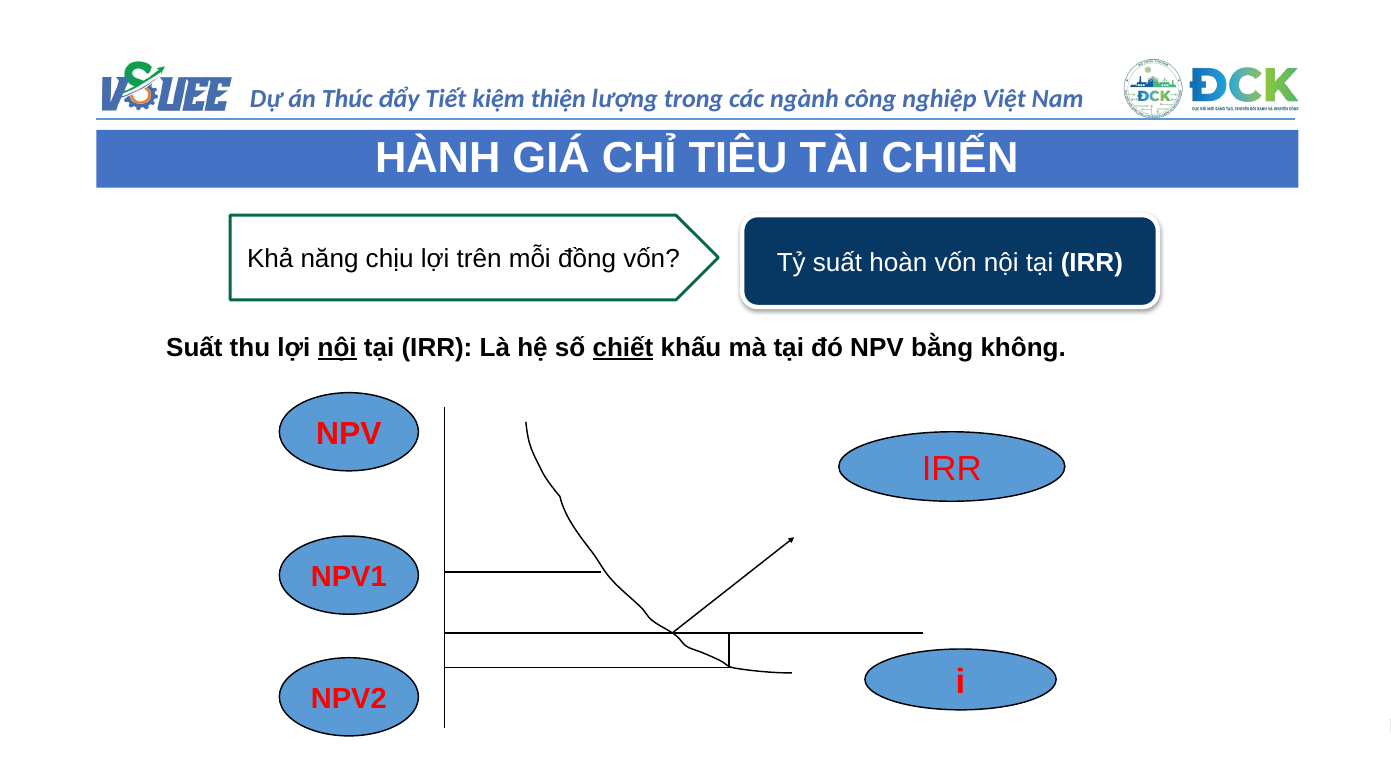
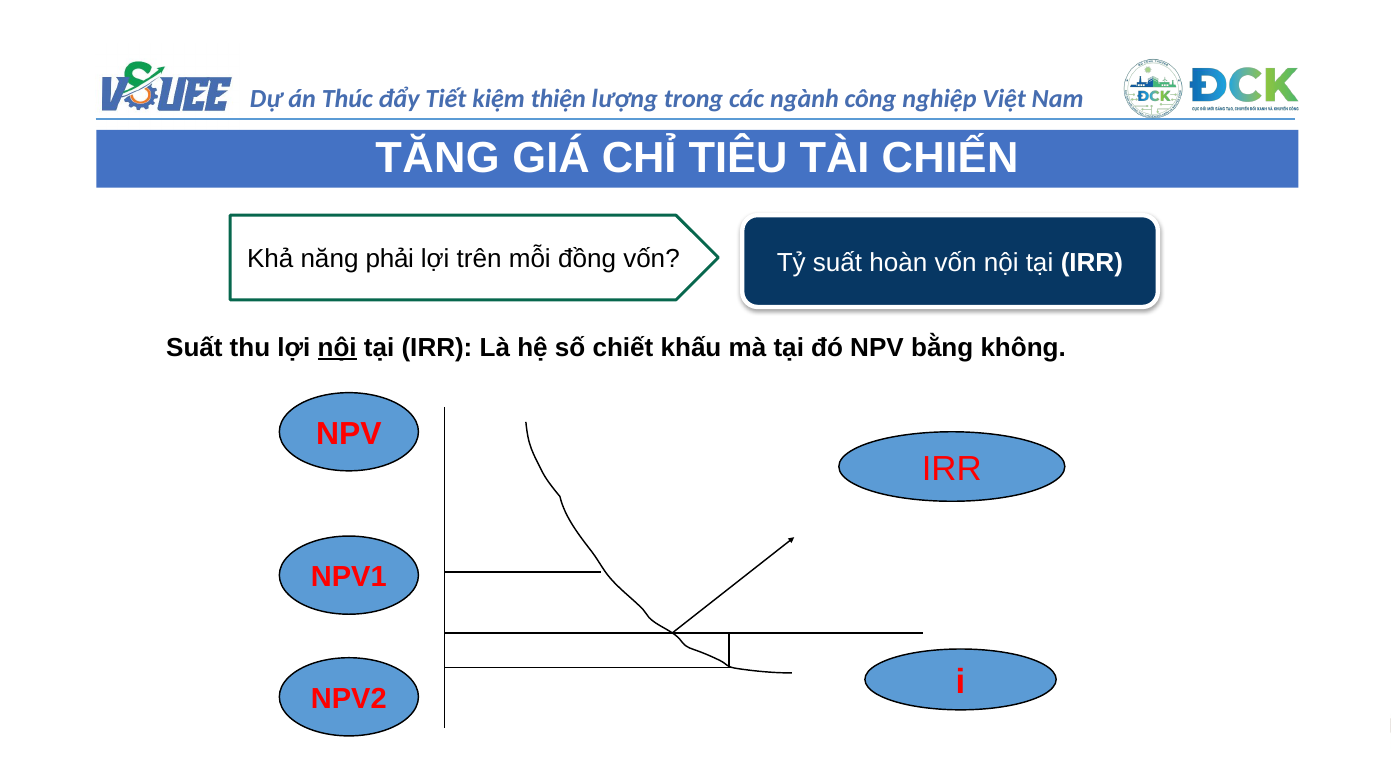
HÀNH: HÀNH -> TĂNG
chịu: chịu -> phải
chiết underline: present -> none
